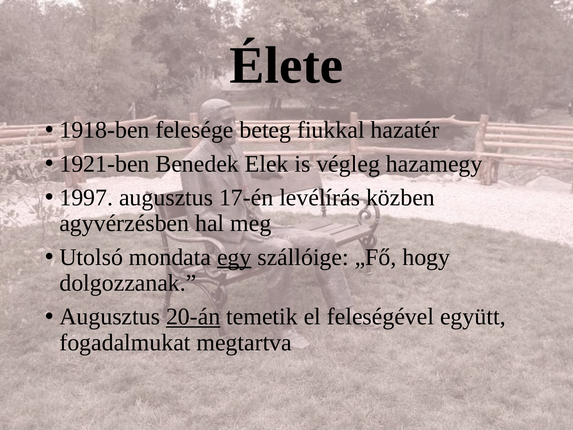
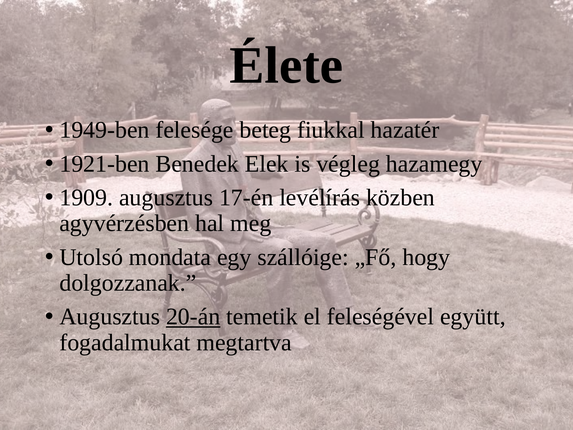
1918-ben: 1918-ben -> 1949-ben
1997: 1997 -> 1909
egy underline: present -> none
